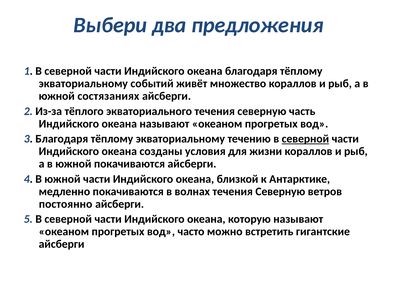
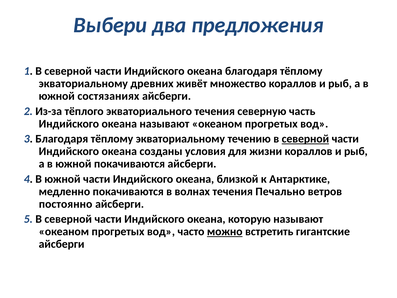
событий: событий -> древних
волнах течения Северную: Северную -> Печально
можно underline: none -> present
